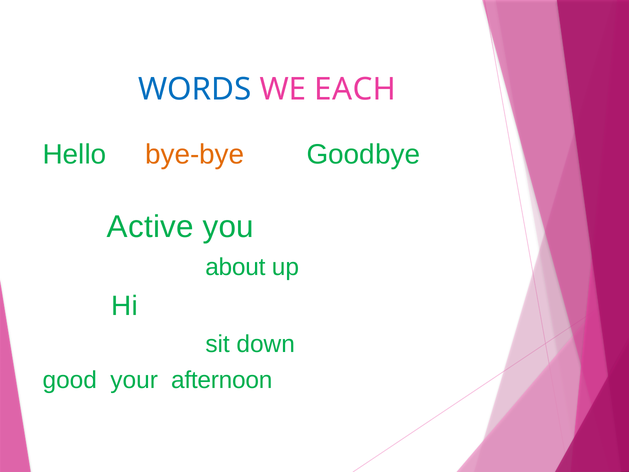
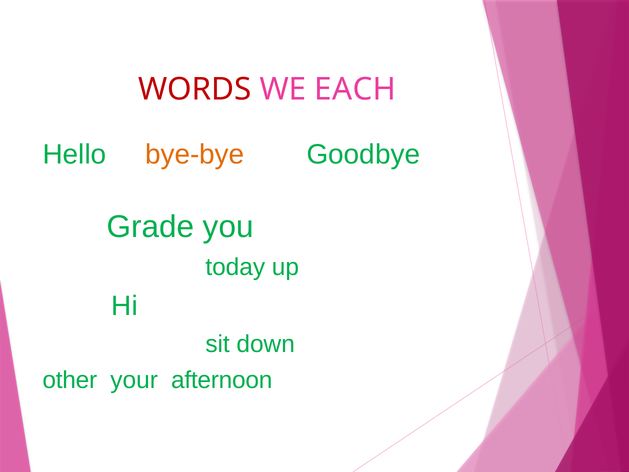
WORDS colour: blue -> red
Active: Active -> Grade
about: about -> today
good: good -> other
